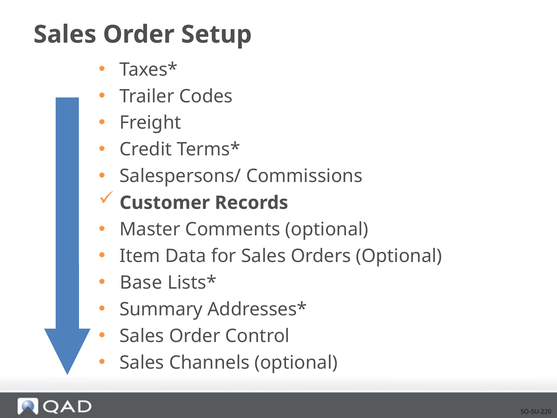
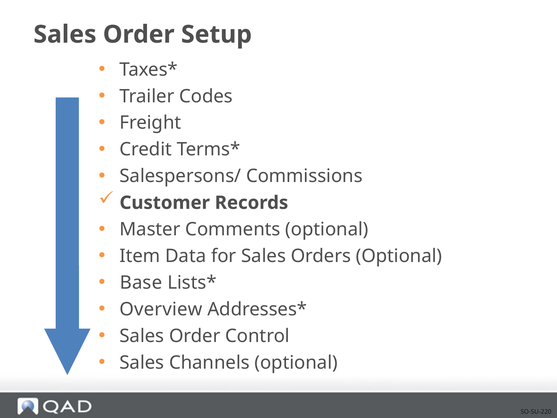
Summary: Summary -> Overview
